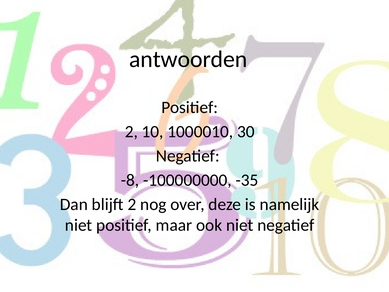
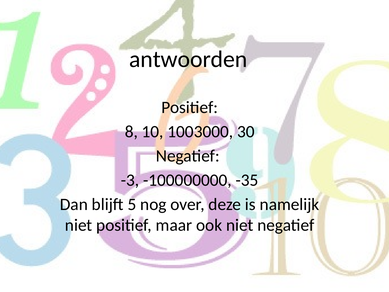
2 at (131, 132): 2 -> 8
1000010: 1000010 -> 1003000
-8: -8 -> -3
blijft 2: 2 -> 5
